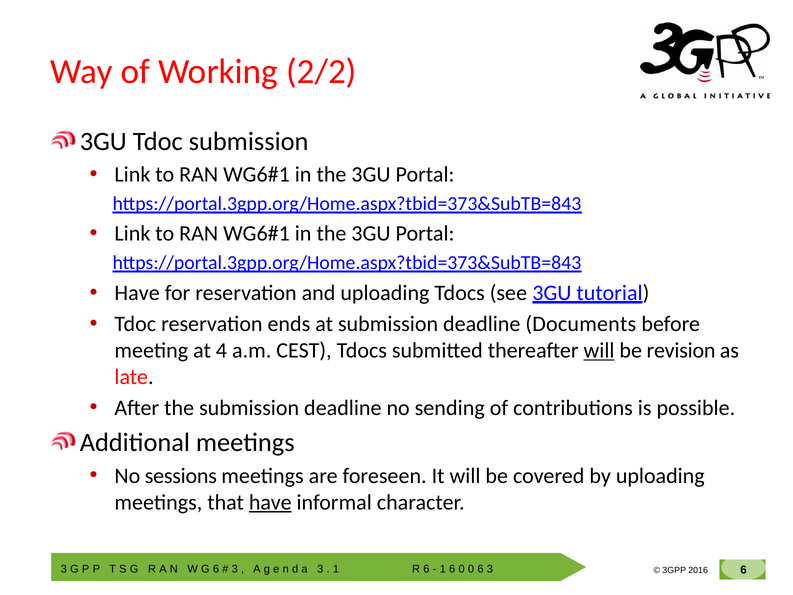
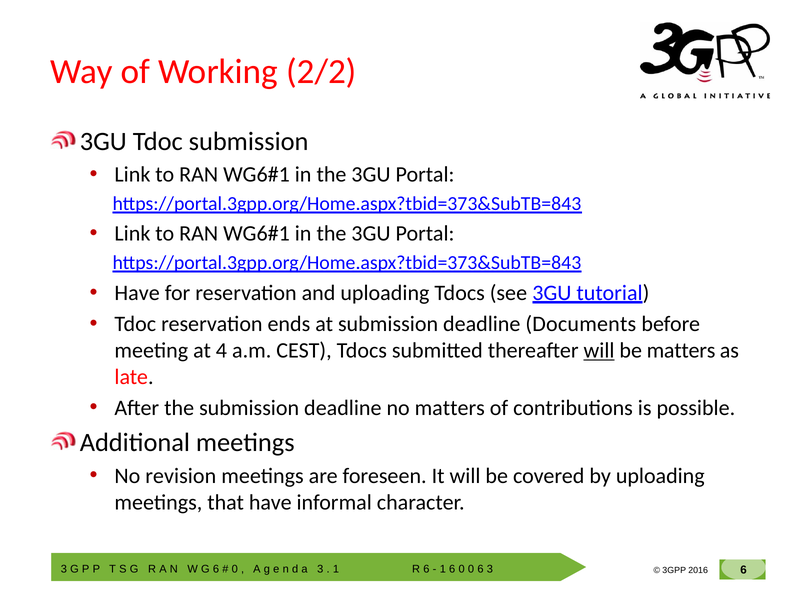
be revision: revision -> matters
no sending: sending -> matters
sessions: sessions -> revision
have at (270, 502) underline: present -> none
3 at (235, 569): 3 -> 0
